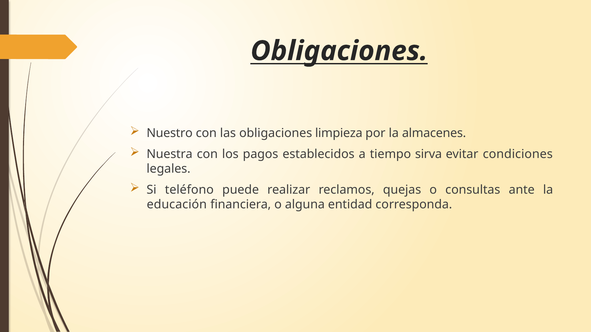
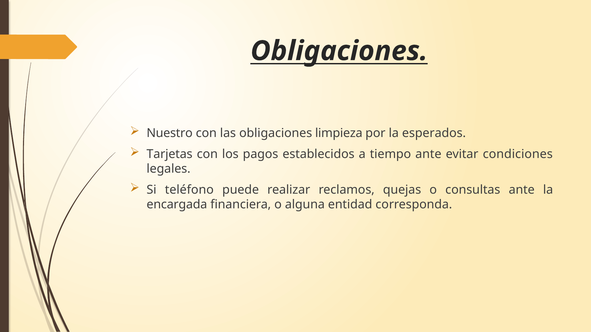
almacenes: almacenes -> esperados
Nuestra: Nuestra -> Tarjetas
tiempo sirva: sirva -> ante
educación: educación -> encargada
